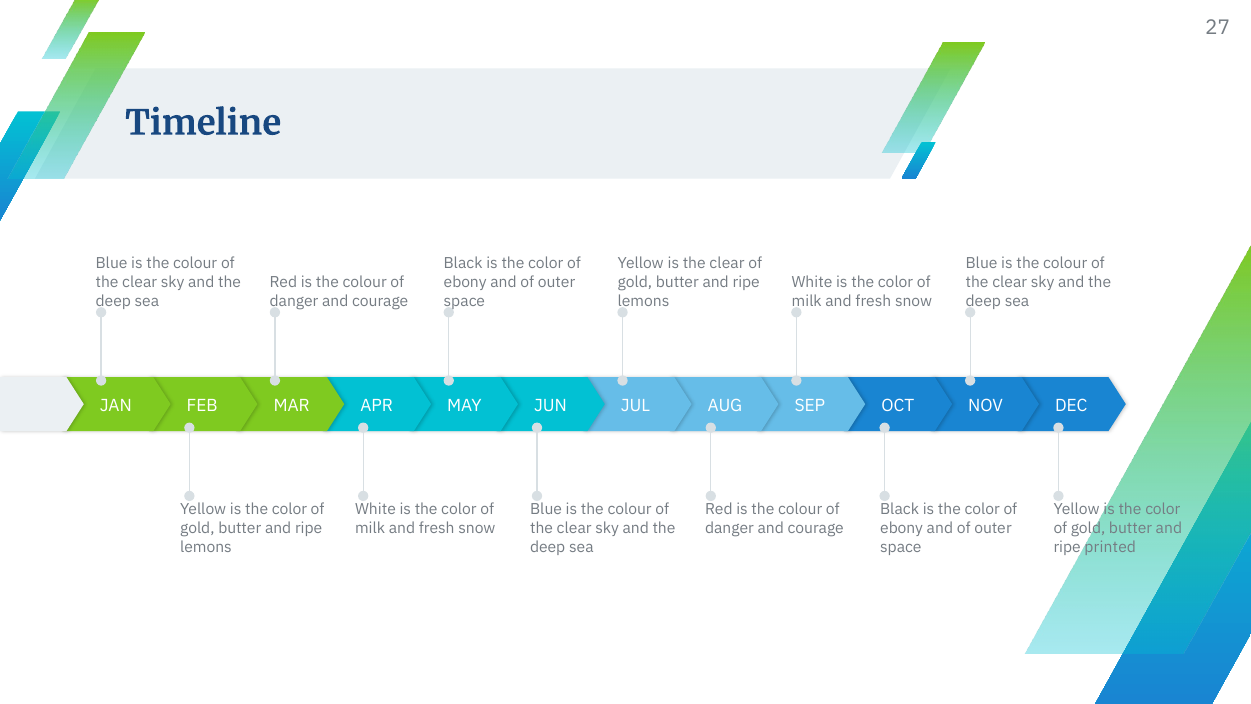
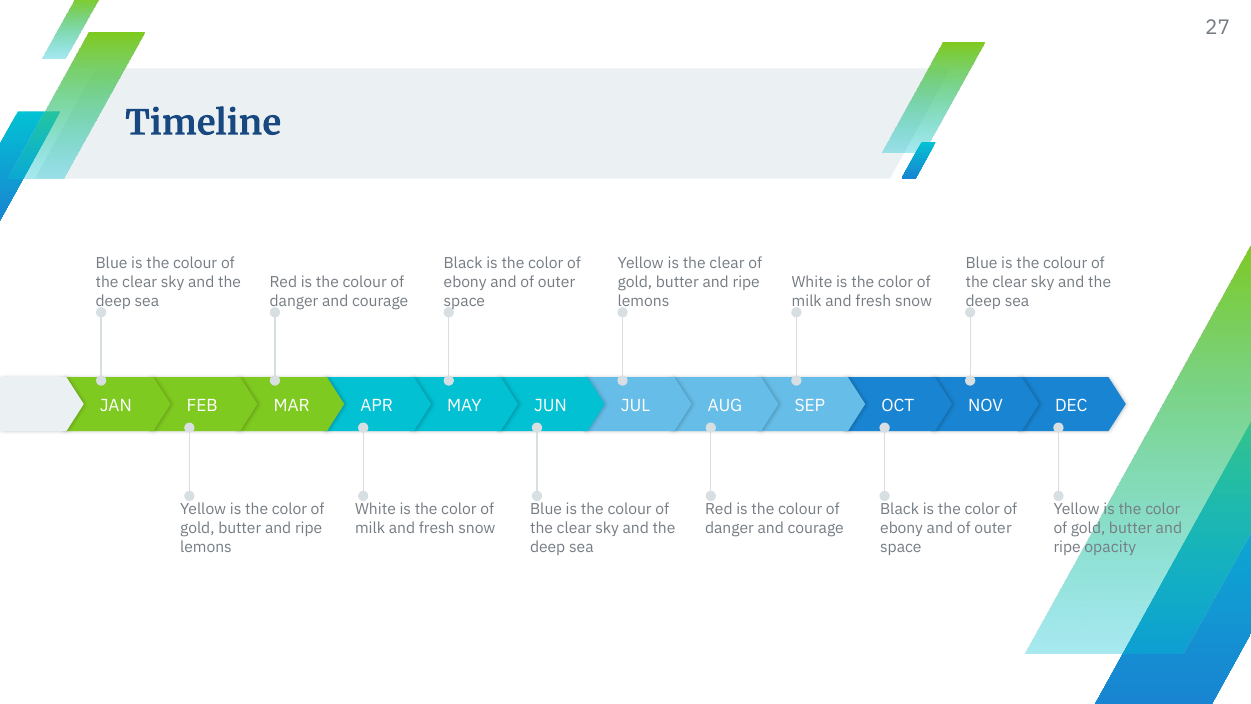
printed: printed -> opacity
